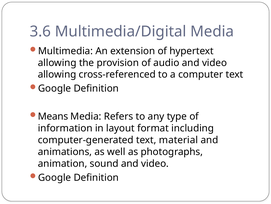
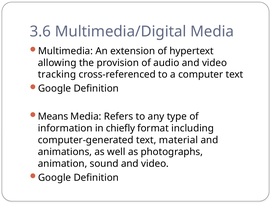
allowing at (57, 74): allowing -> tracking
layout: layout -> chiefly
